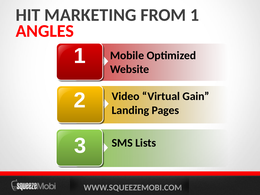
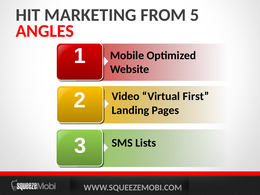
FROM 1: 1 -> 5
Gain: Gain -> First
